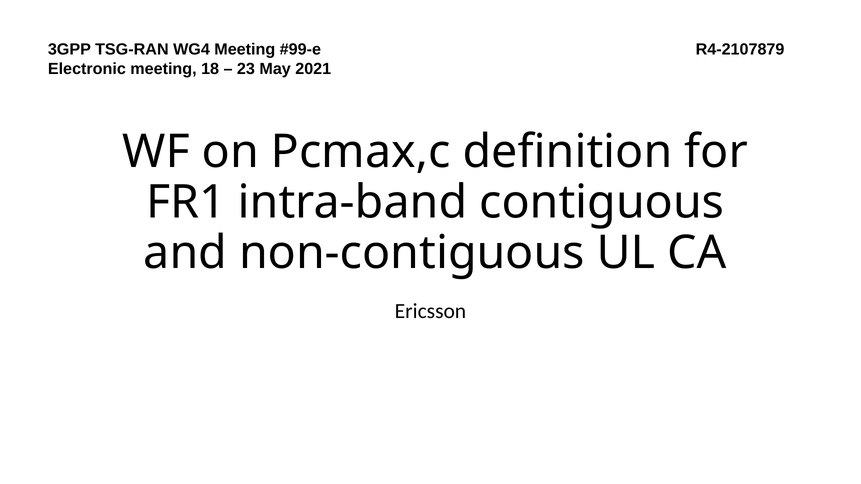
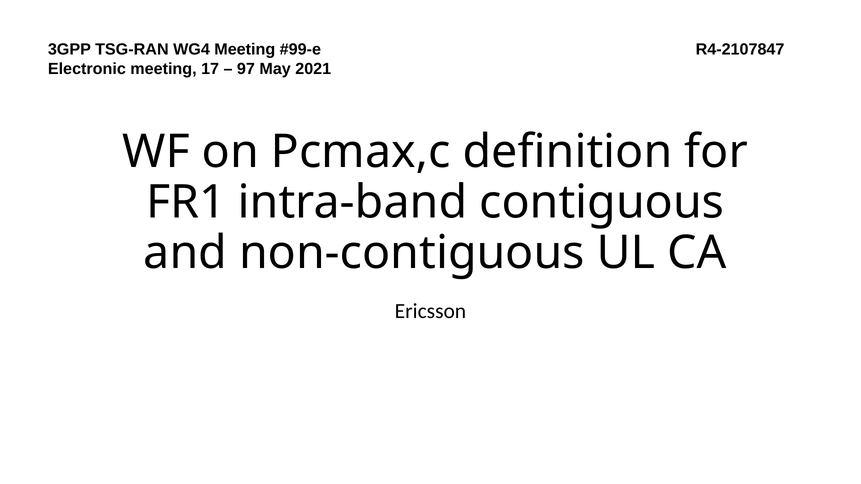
R4-2107879: R4-2107879 -> R4-2107847
18: 18 -> 17
23: 23 -> 97
